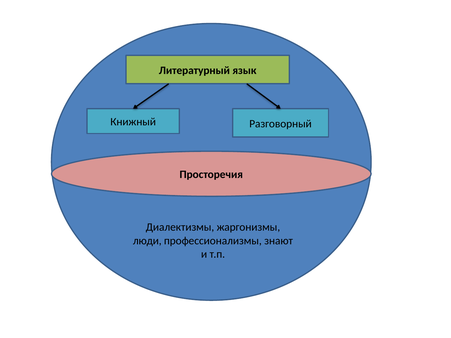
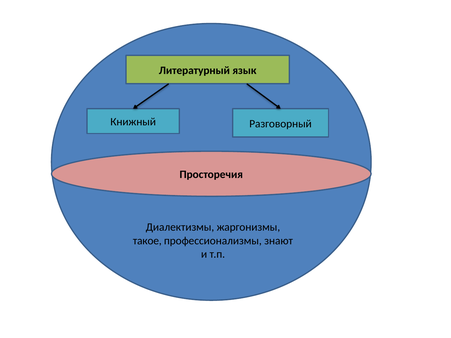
люди: люди -> такое
